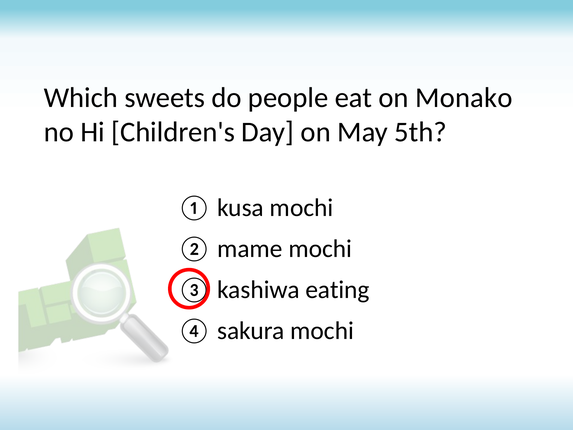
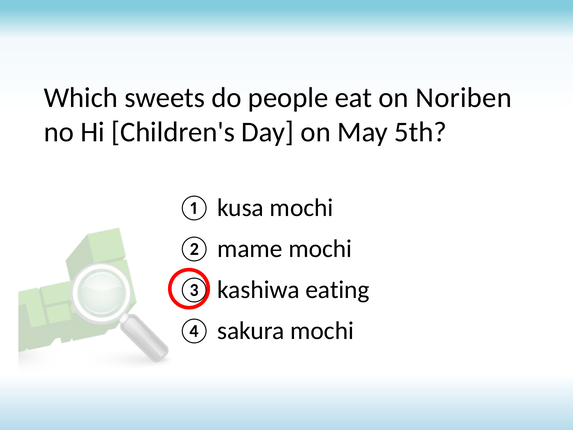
Monako: Monako -> Noriben
